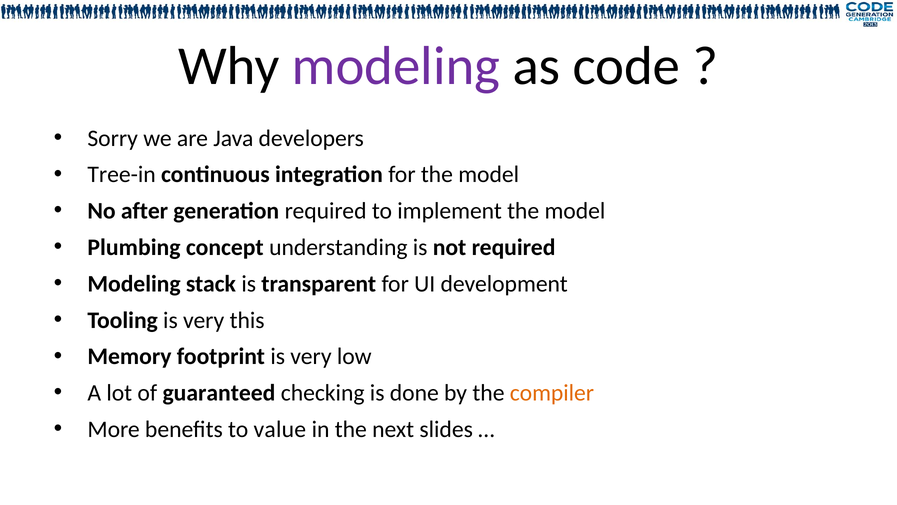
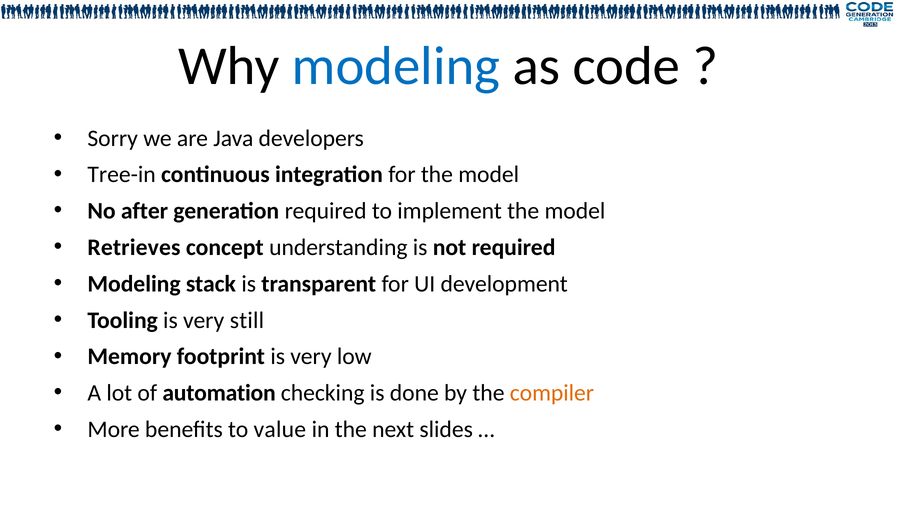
modeling at (396, 66) colour: purple -> blue
Plumbing: Plumbing -> Retrieves
this: this -> still
guaranteed: guaranteed -> automation
